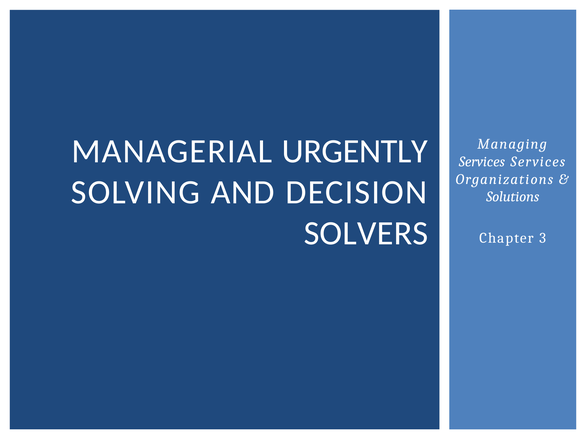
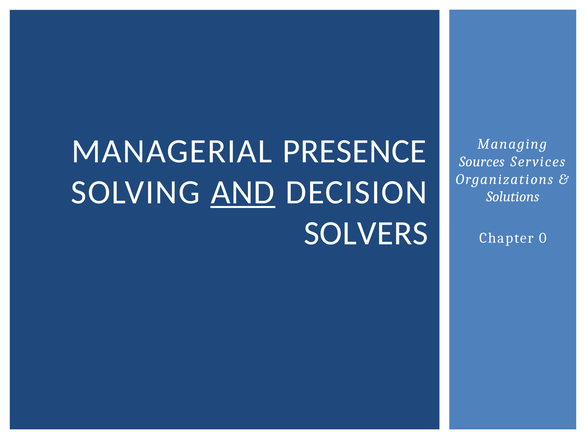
URGENTLY: URGENTLY -> PRESENCE
Services at (482, 162): Services -> Sources
AND underline: none -> present
3: 3 -> 0
